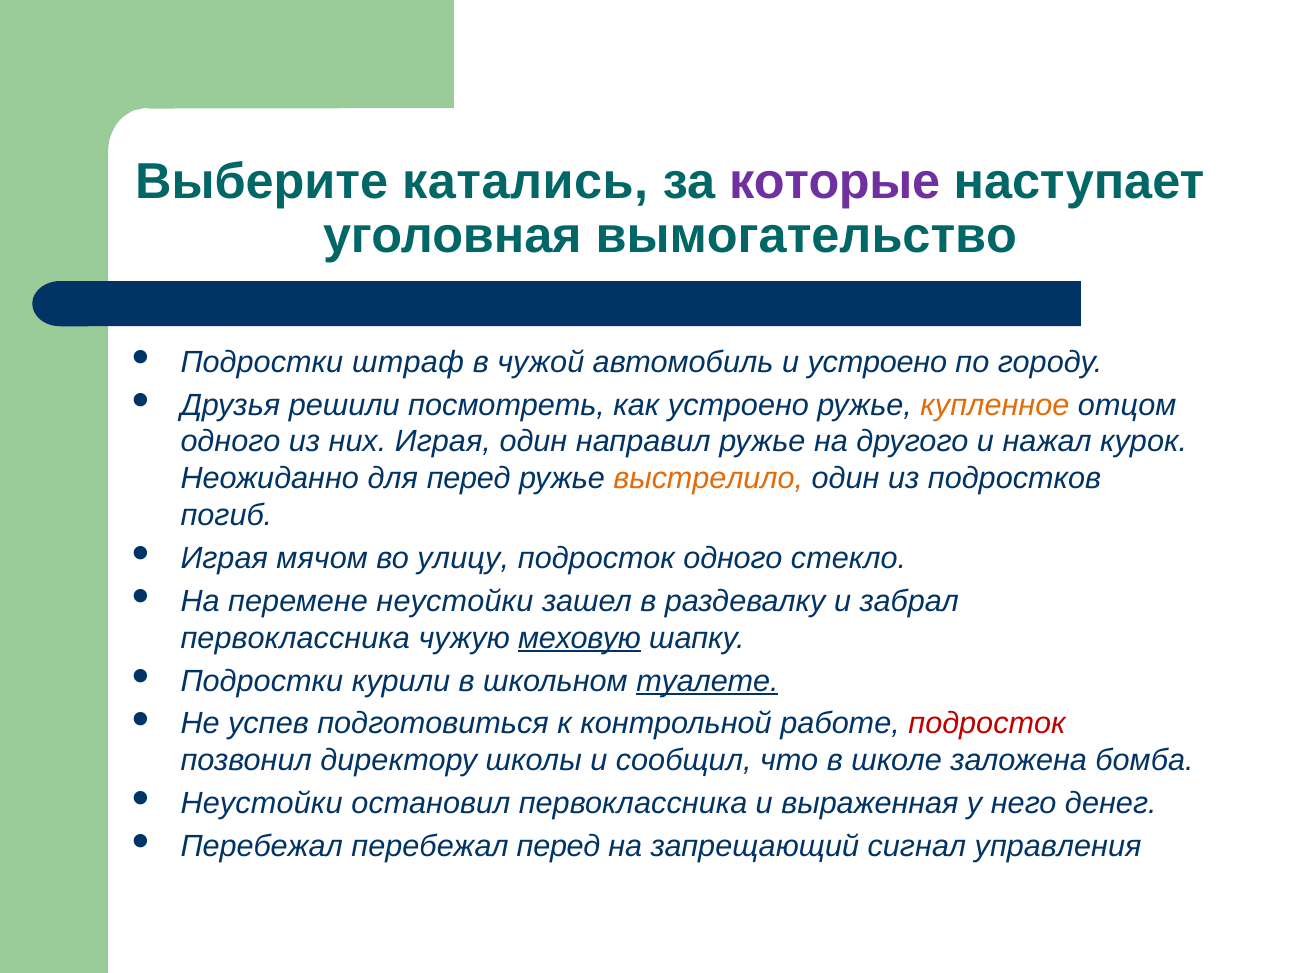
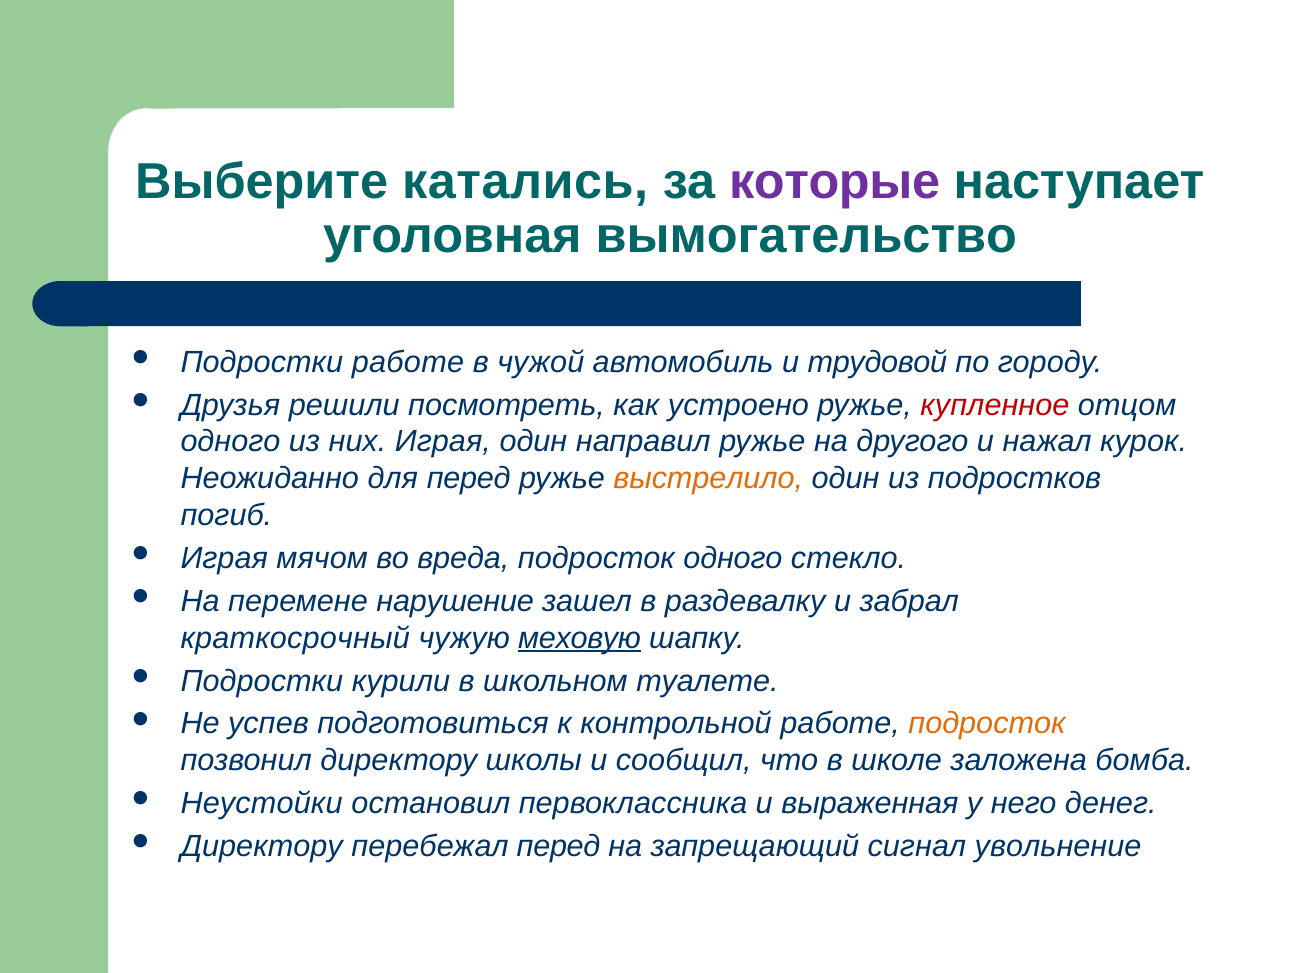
Подростки штраф: штраф -> работе
и устроено: устроено -> трудовой
купленное colour: orange -> red
улицу: улицу -> вреда
перемене неустойки: неустойки -> нарушение
первоклассника at (295, 638): первоклассника -> краткосрочный
туалете underline: present -> none
подросток at (987, 724) colour: red -> orange
Перебежал at (262, 846): Перебежал -> Директору
управления: управления -> увольнение
